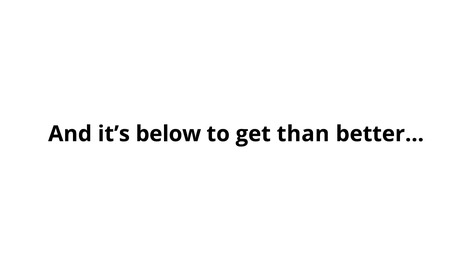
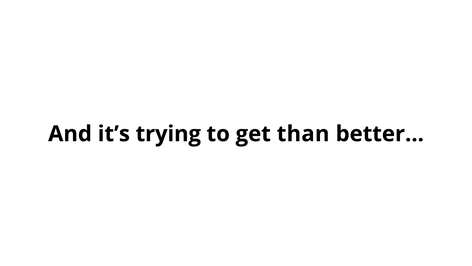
below: below -> trying
